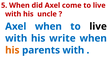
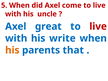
Axel when: when -> great
live at (98, 26) colour: black -> red
parents with: with -> that
